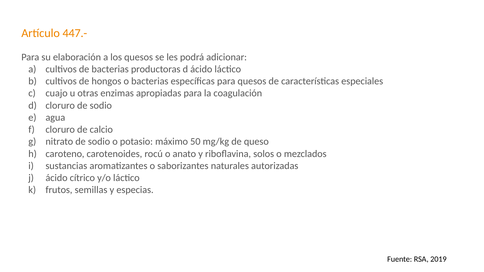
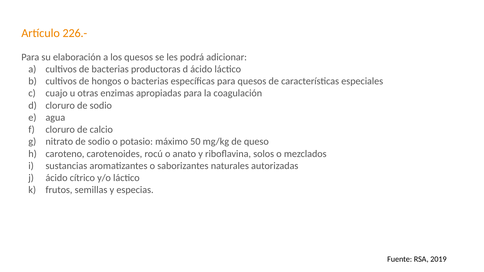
447.-: 447.- -> 226.-
